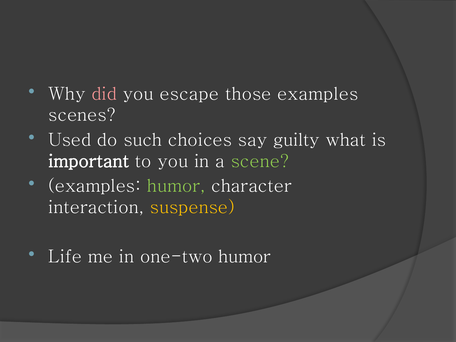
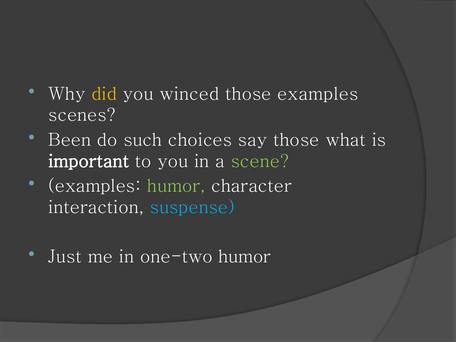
did colour: pink -> yellow
escape: escape -> winced
Used: Used -> Been
say guilty: guilty -> those
suspense colour: yellow -> light blue
Life: Life -> Just
